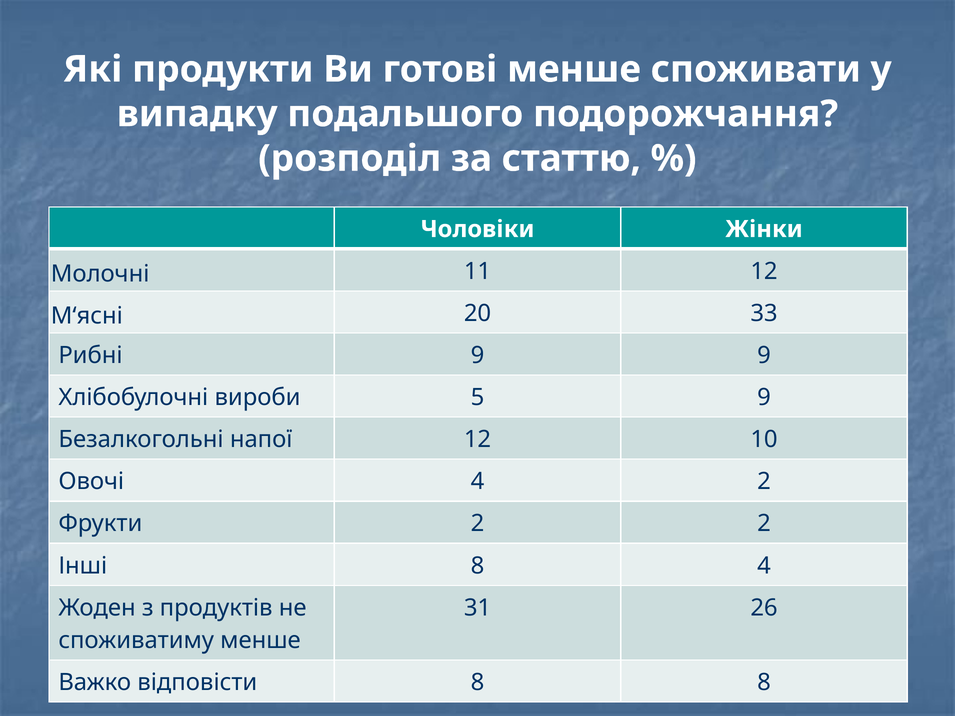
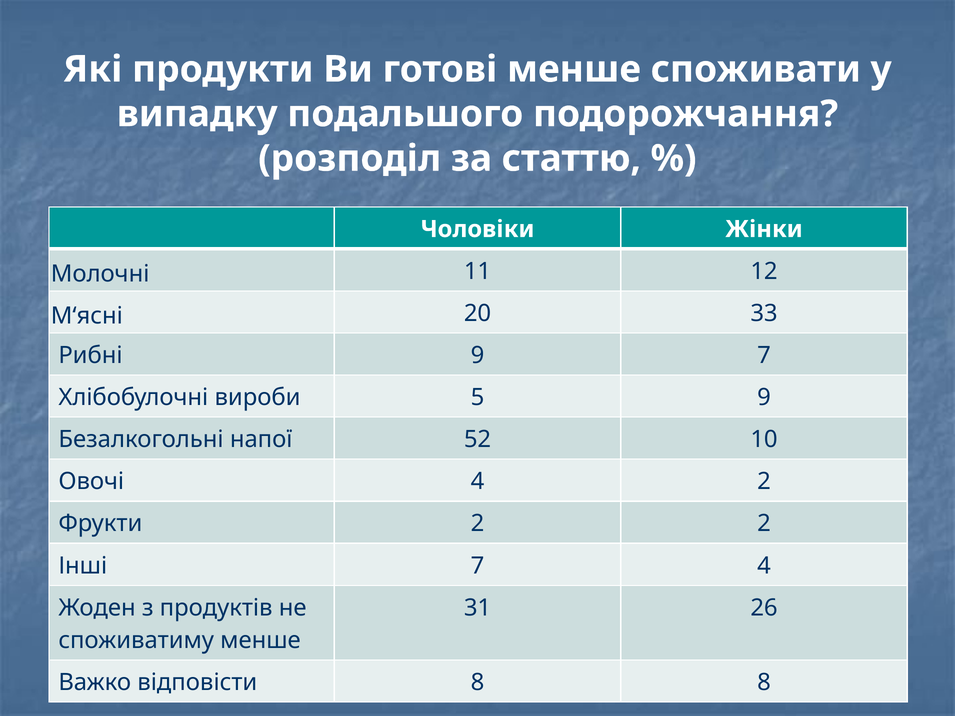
9 9: 9 -> 7
напої 12: 12 -> 52
Інші 8: 8 -> 7
